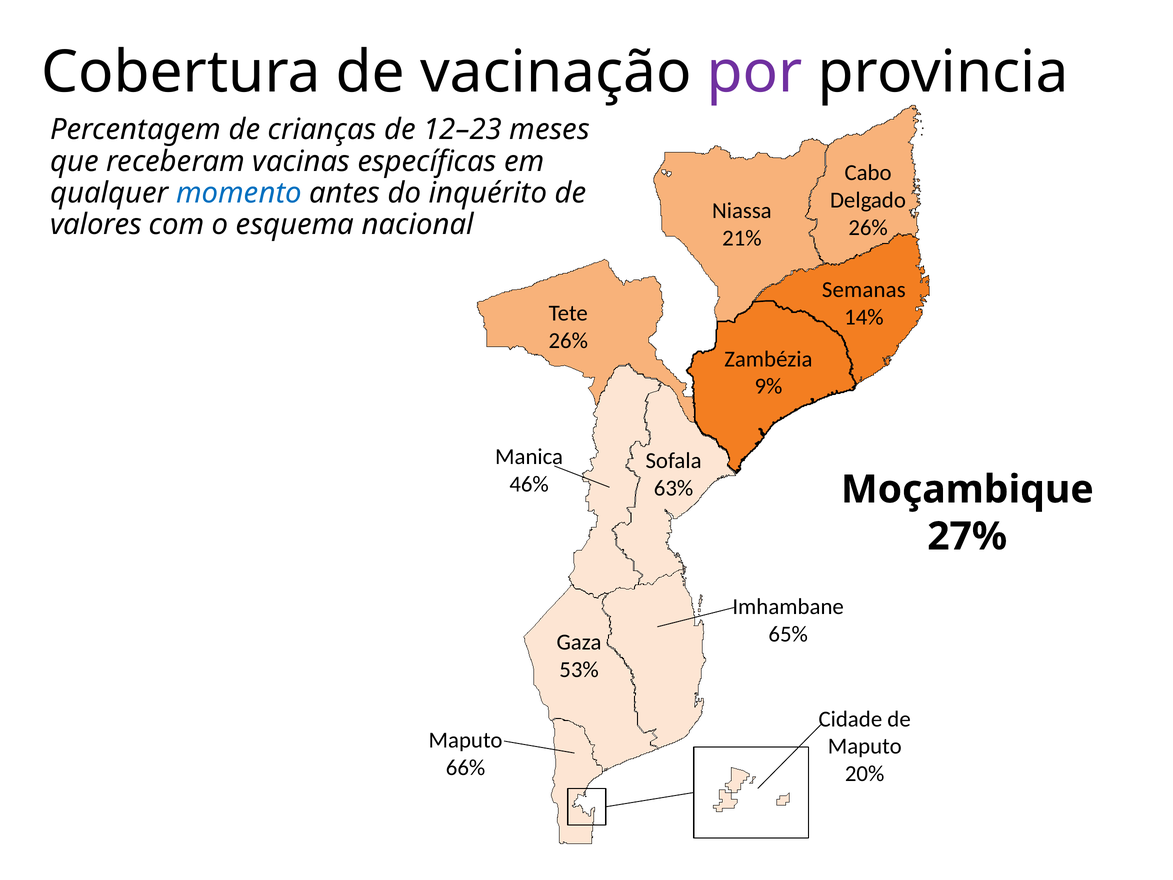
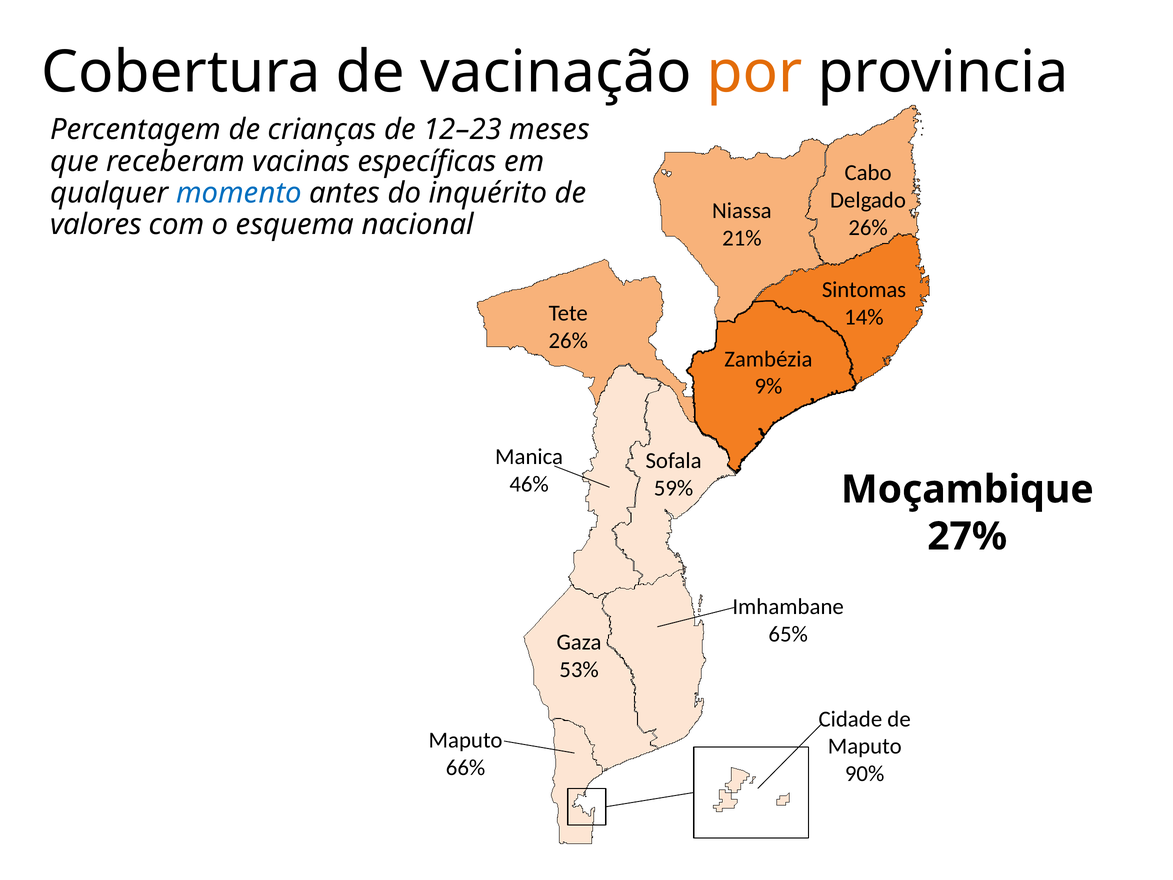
por colour: purple -> orange
Semanas: Semanas -> Sintomas
63%: 63% -> 59%
20%: 20% -> 90%
